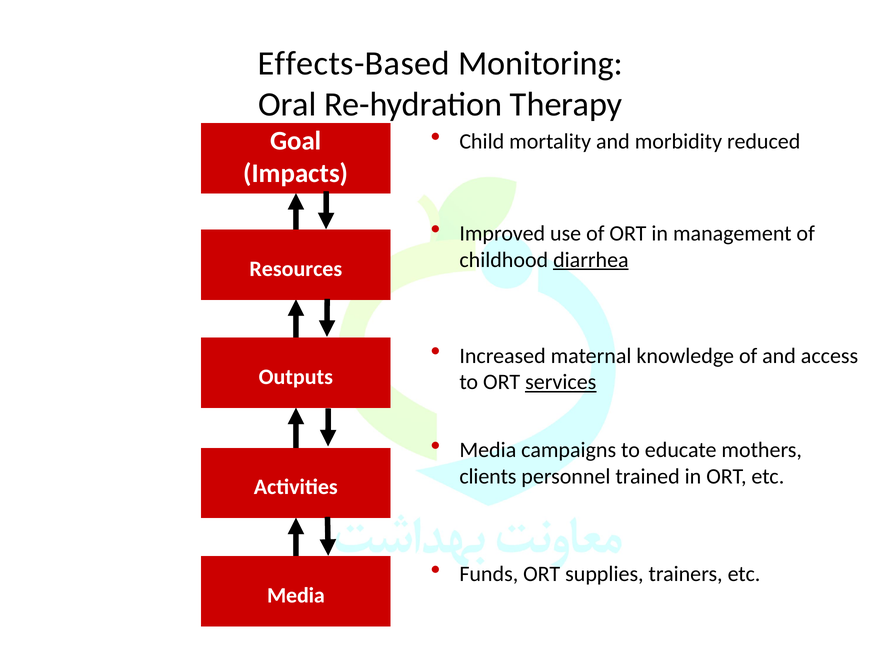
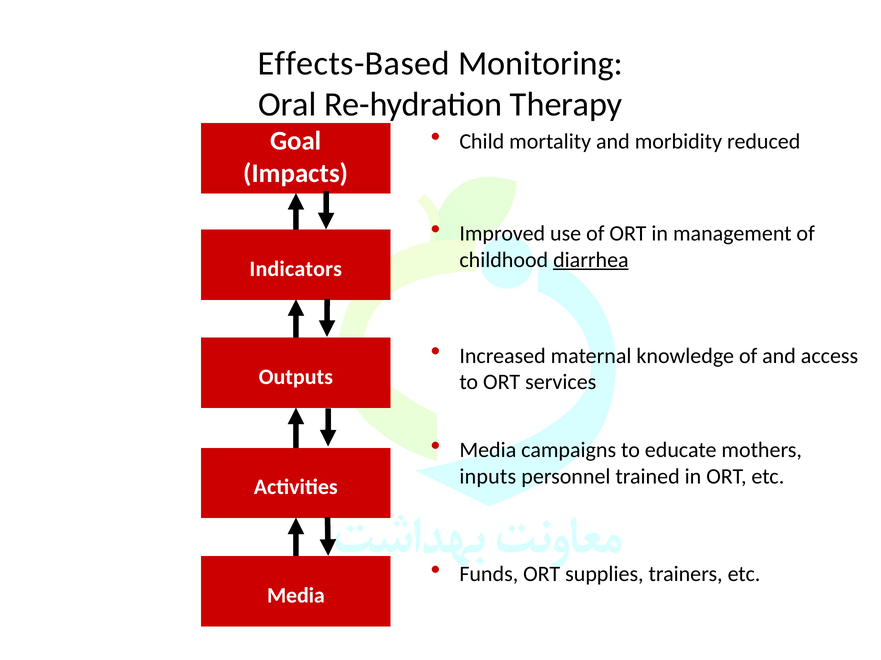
Resources: Resources -> Indicators
services underline: present -> none
clients: clients -> inputs
